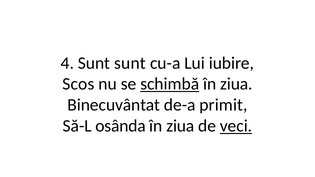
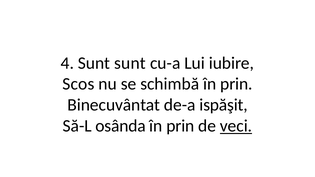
schimbă underline: present -> none
ziua at (236, 84): ziua -> prin
primit: primit -> ispăşit
ziua at (180, 126): ziua -> prin
